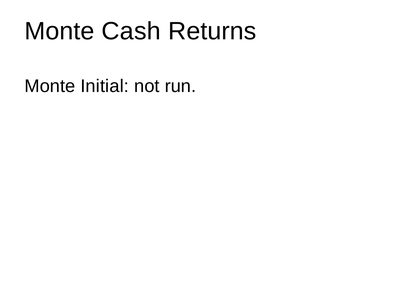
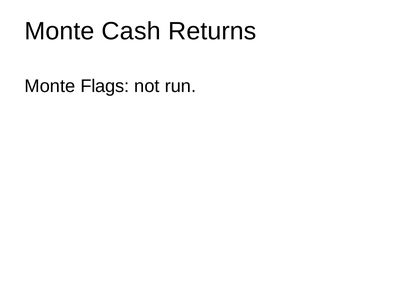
Initial: Initial -> Flags
